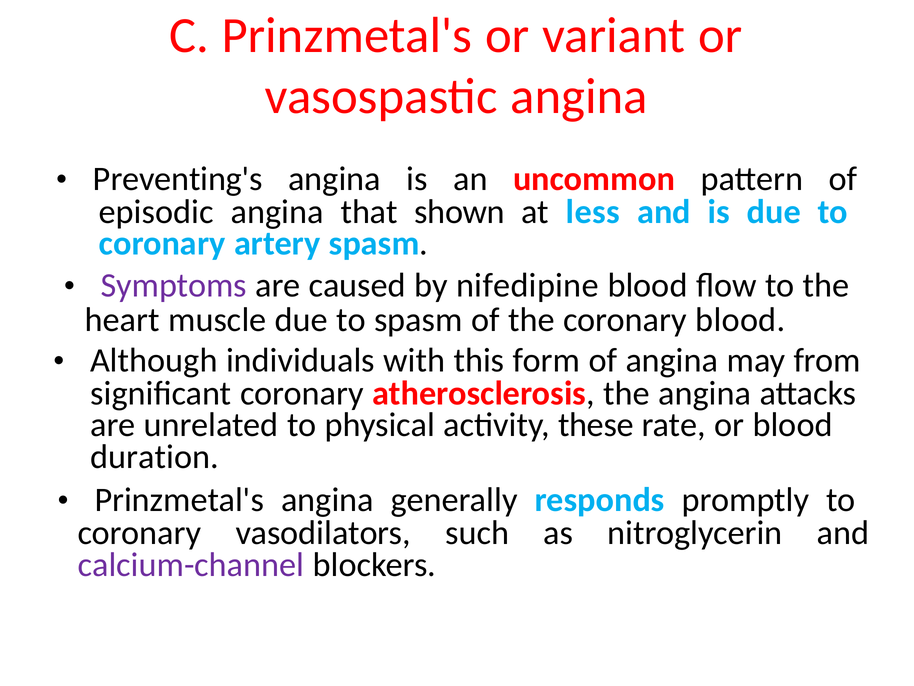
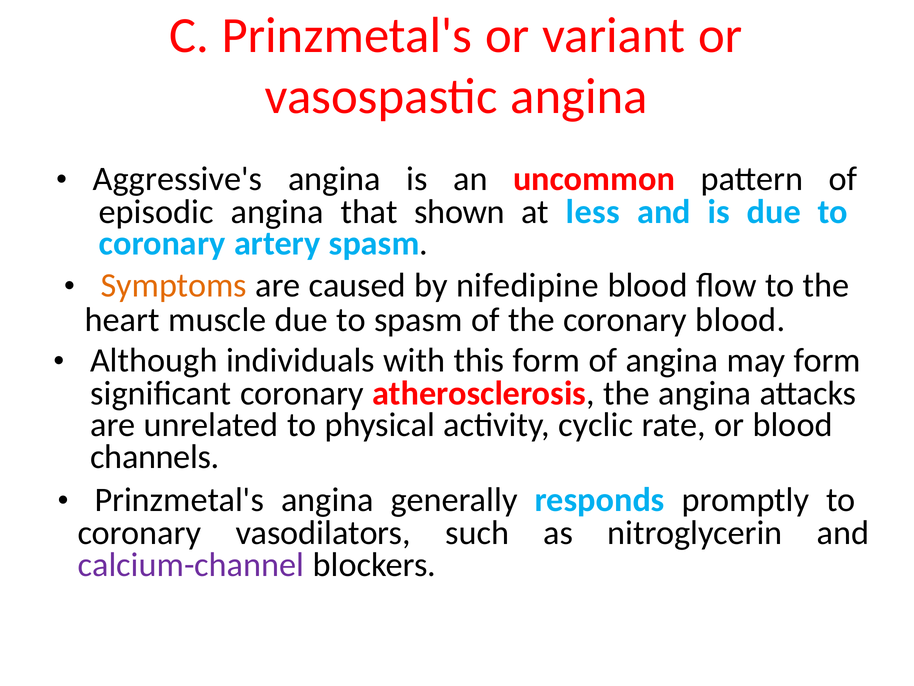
Preventing's: Preventing's -> Aggressive's
Symptoms colour: purple -> orange
may from: from -> form
these: these -> cyclic
duration: duration -> channels
